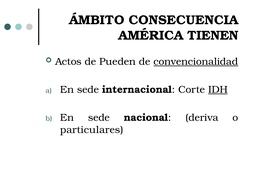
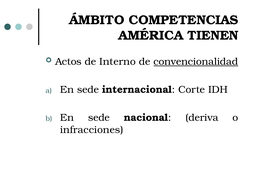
CONSECUENCIA: CONSECUENCIA -> COMPETENCIAS
Pueden: Pueden -> Interno
IDH underline: present -> none
particulares: particulares -> infracciones
